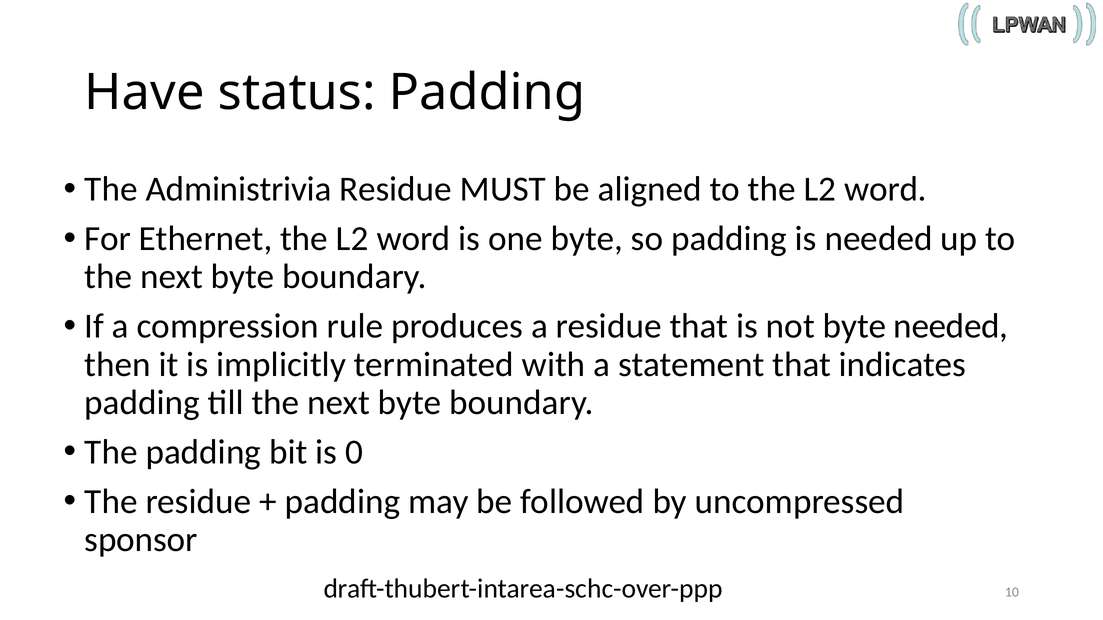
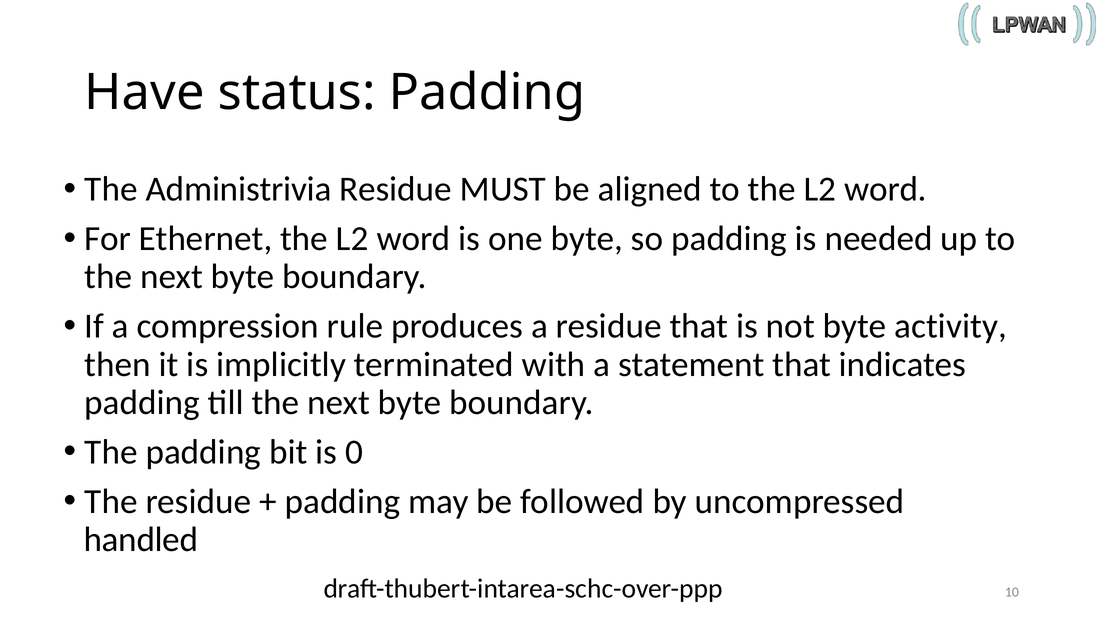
byte needed: needed -> activity
sponsor: sponsor -> handled
